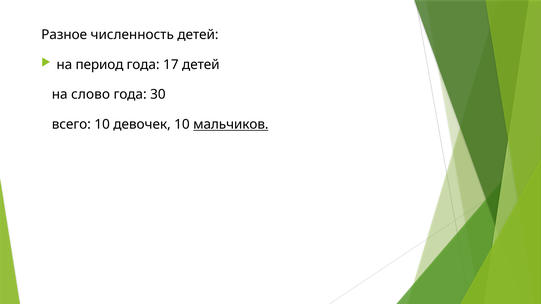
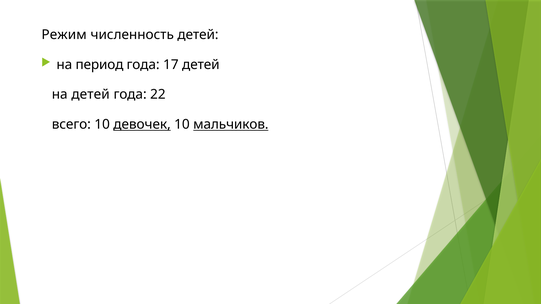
Разное: Разное -> Режим
на слово: слово -> детей
30: 30 -> 22
девочек underline: none -> present
